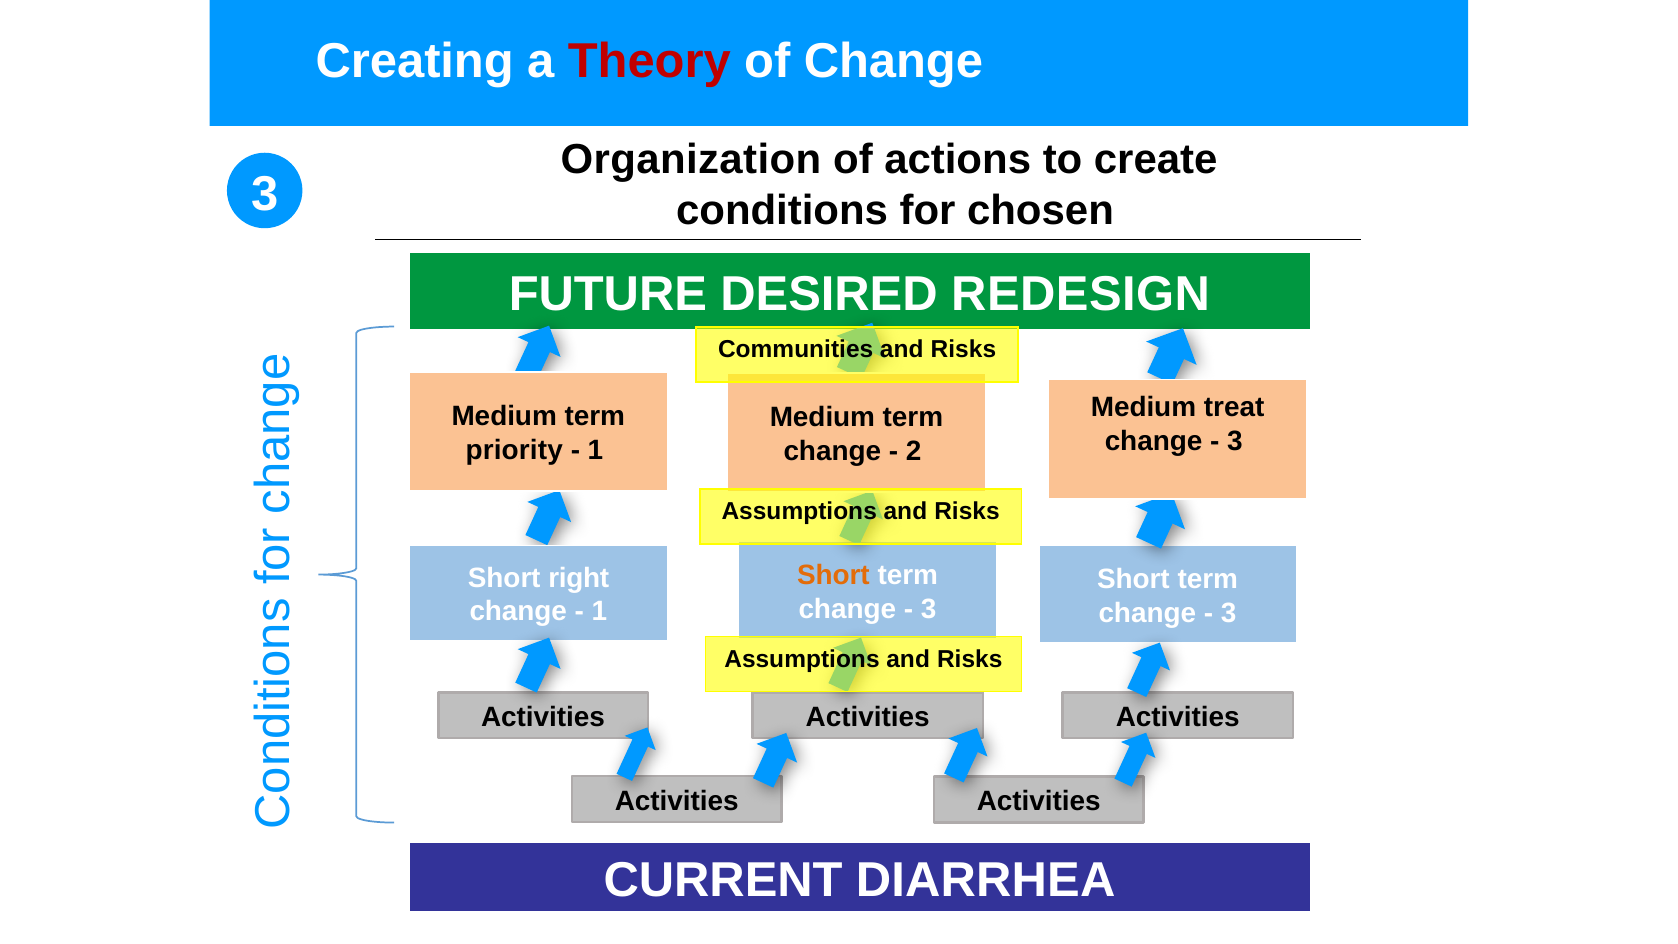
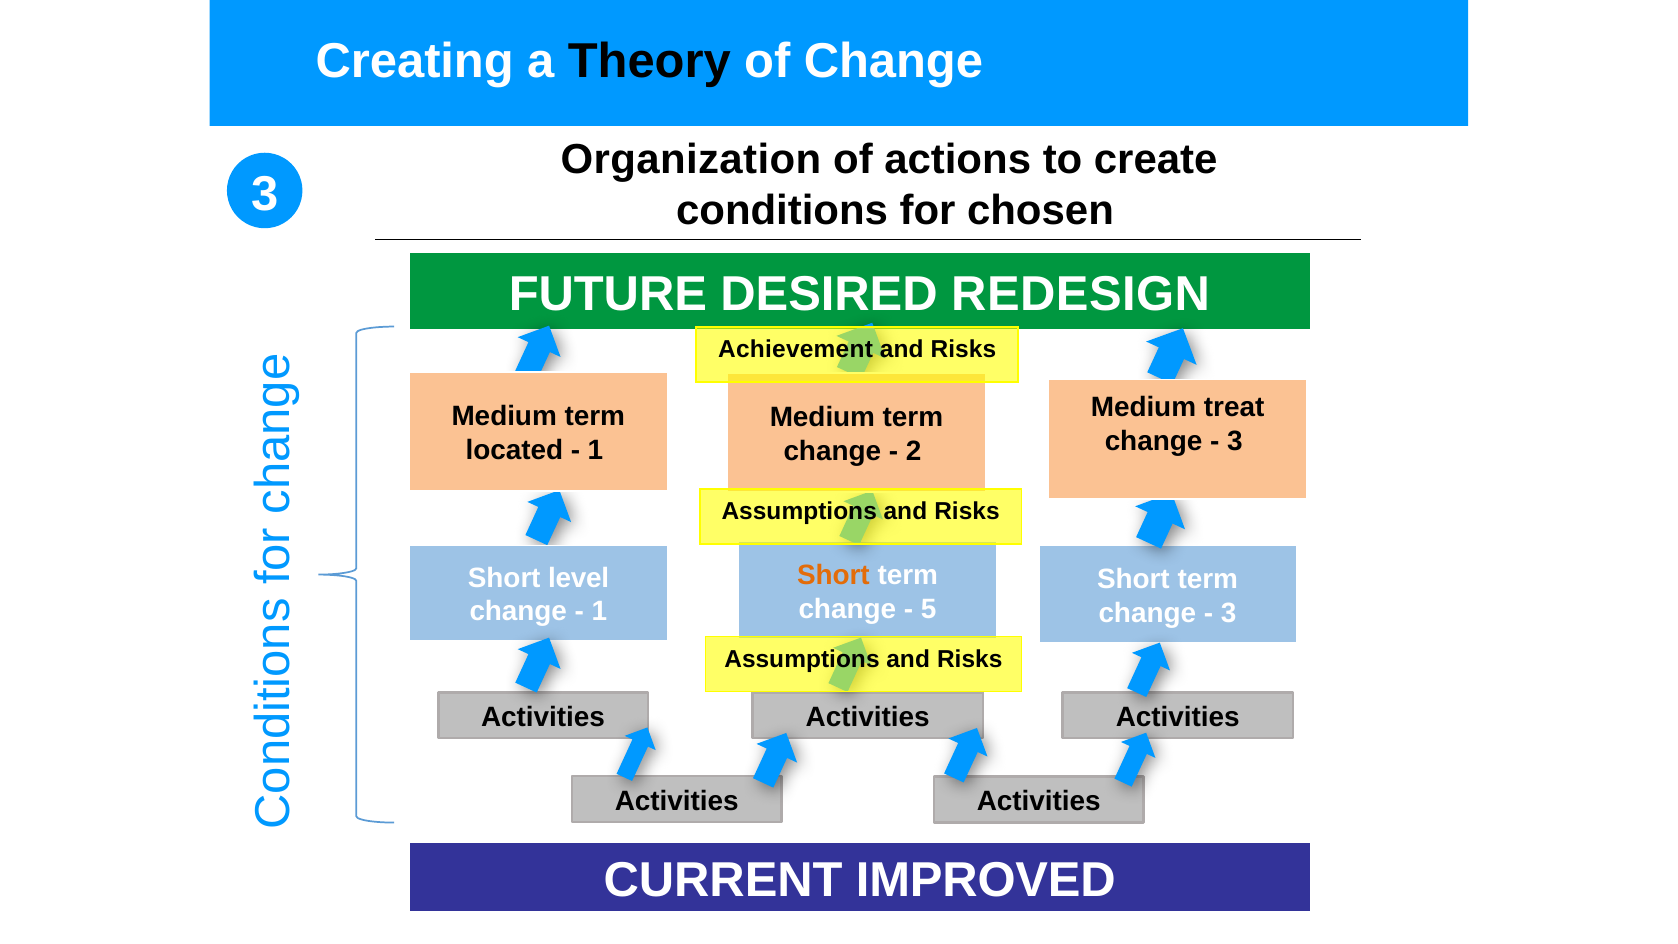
Theory colour: red -> black
Communities: Communities -> Achievement
priority: priority -> located
right: right -> level
3 at (929, 609): 3 -> 5
DIARRHEA: DIARRHEA -> IMPROVED
